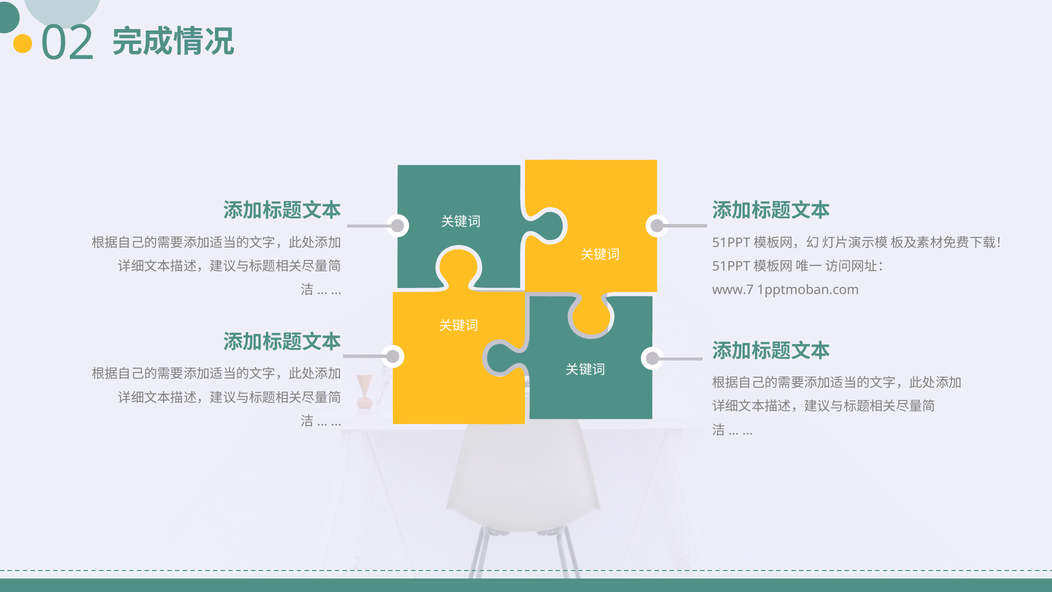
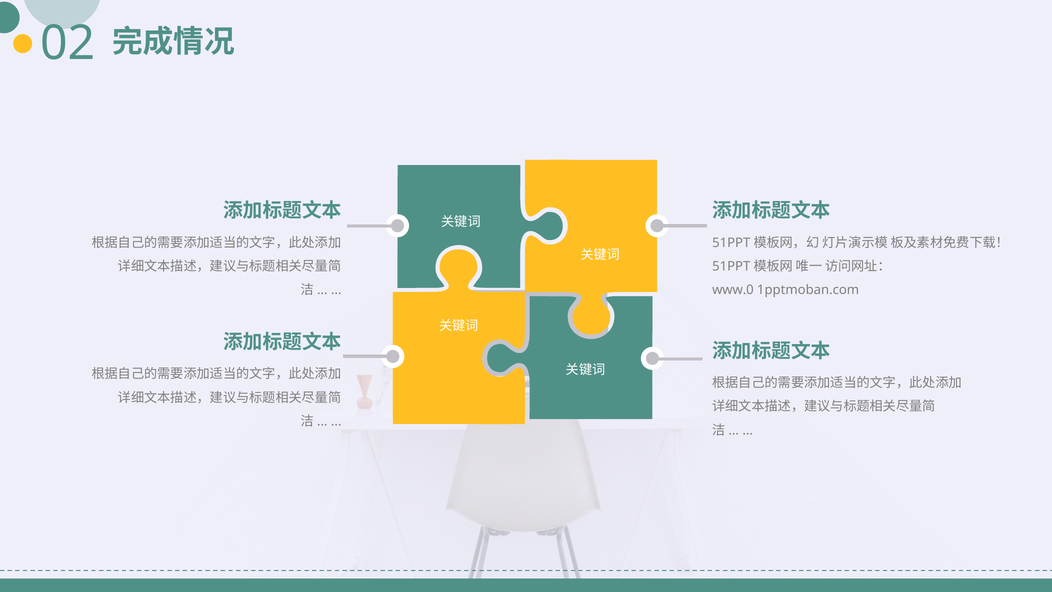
www.7: www.7 -> www.0
